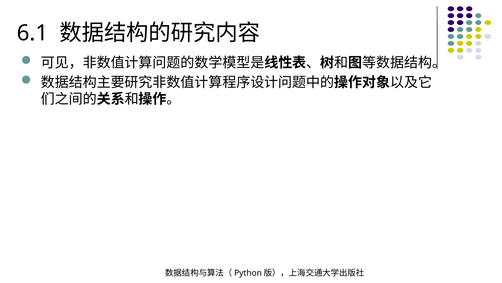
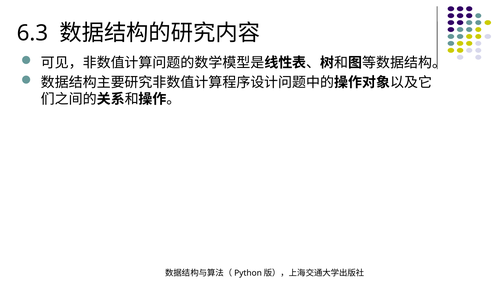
6.1: 6.1 -> 6.3
